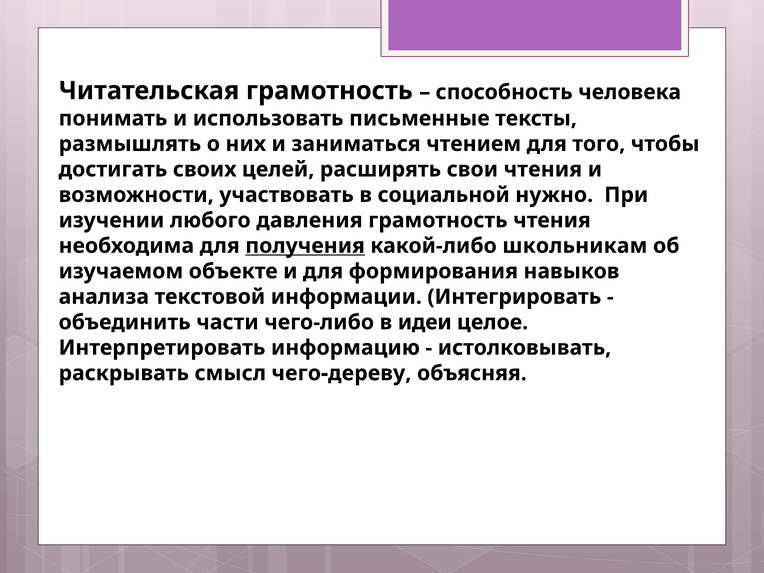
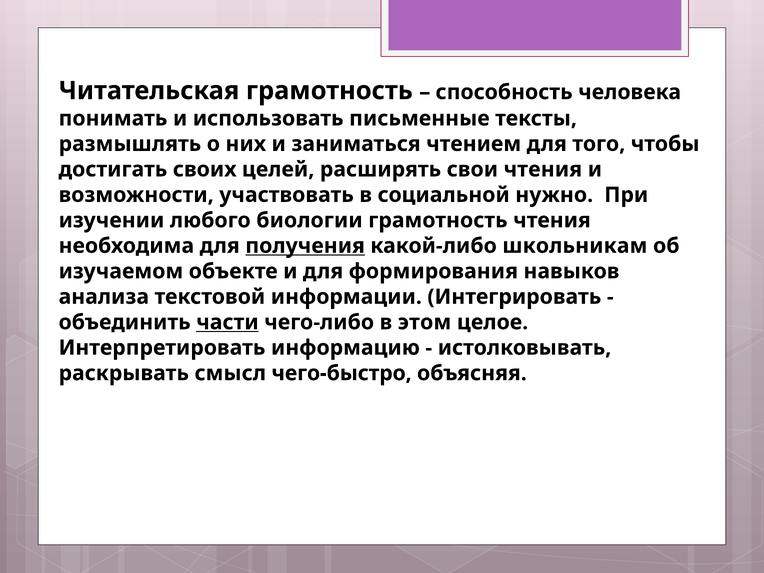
давления: давления -> биологии
части underline: none -> present
идеи: идеи -> этом
чего-дереву: чего-дереву -> чего-быстро
